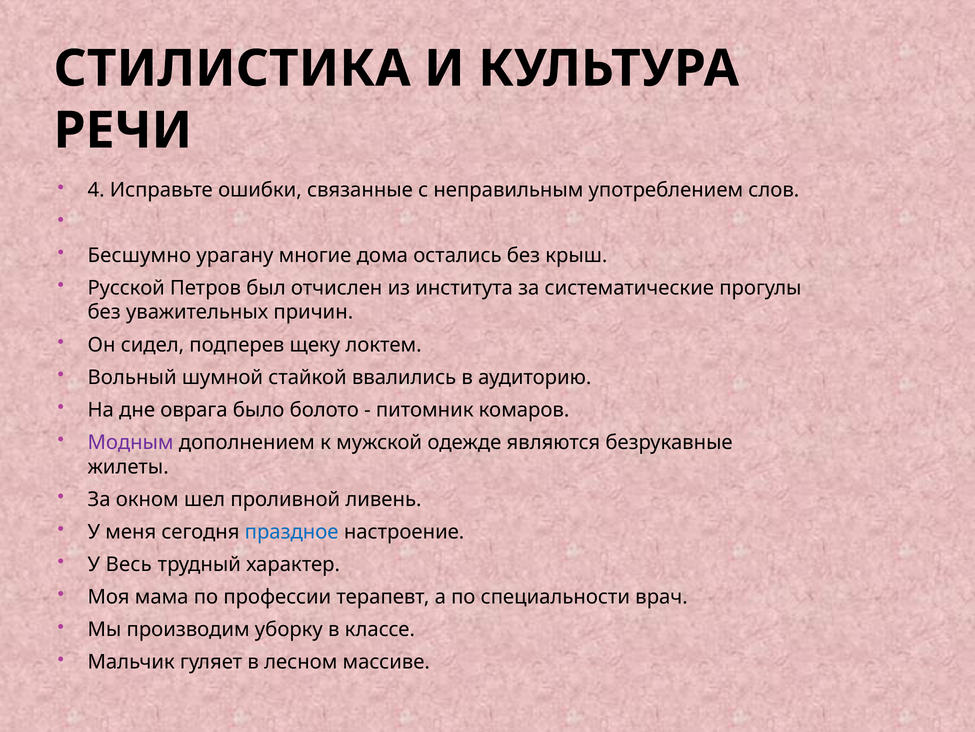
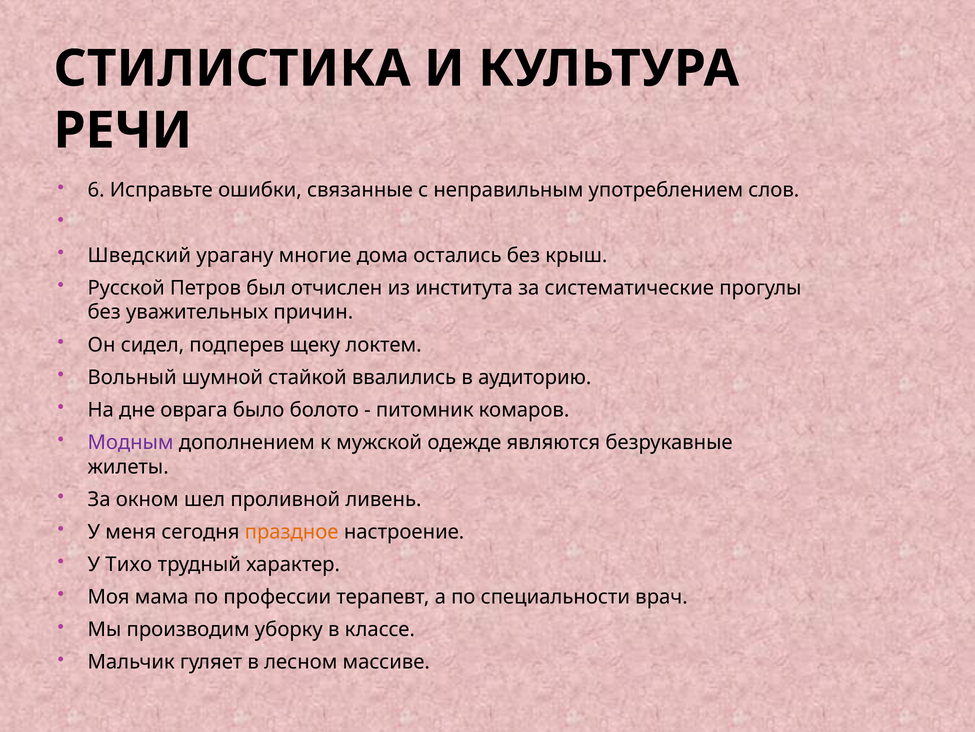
4: 4 -> 6
Бесшумно: Бесшумно -> Шведский
праздное colour: blue -> orange
Весь: Весь -> Тихо
